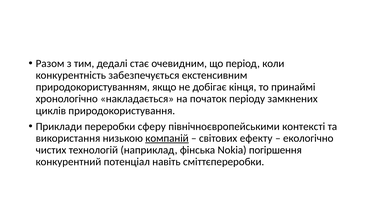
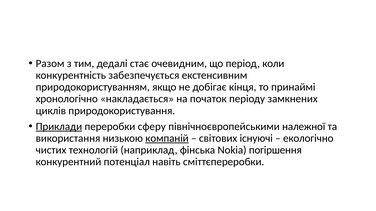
Приклади underline: none -> present
контексті: контексті -> належної
ефекту: ефекту -> існуючі
